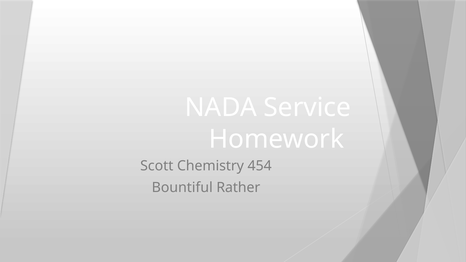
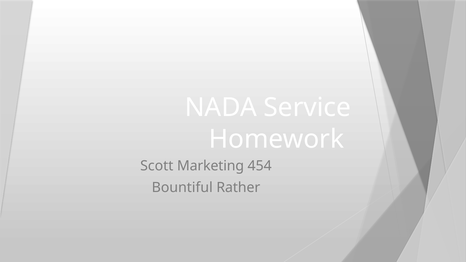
Chemistry: Chemistry -> Marketing
